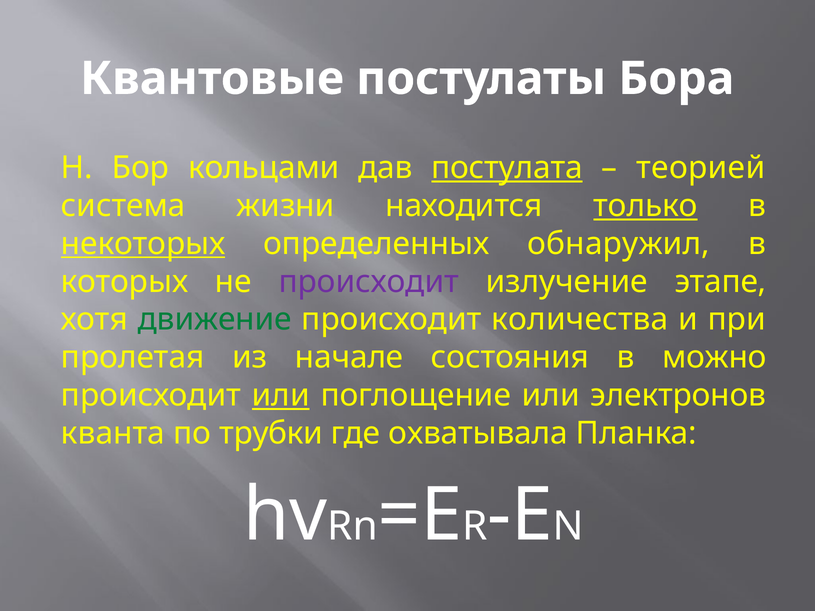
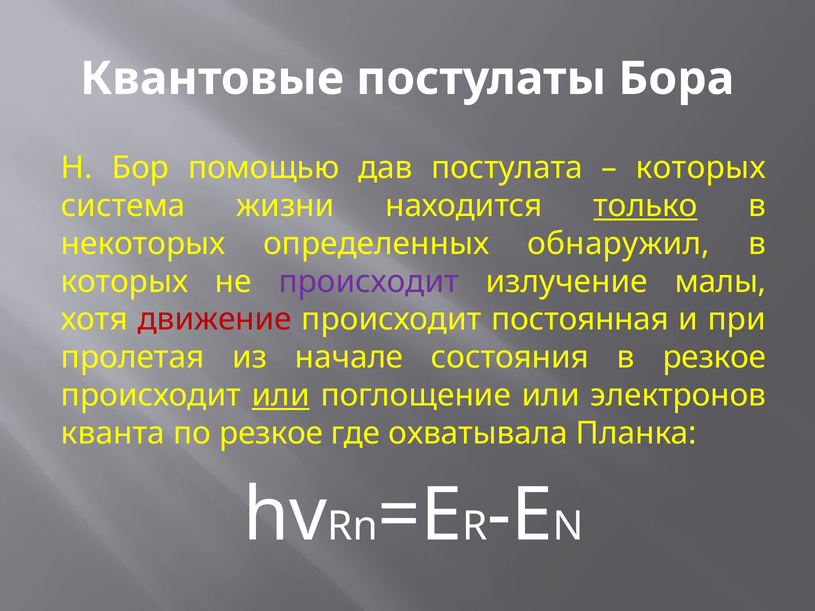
кольцами: кольцами -> помощью
постулата underline: present -> none
теорией at (701, 168): теорией -> которых
некоторых underline: present -> none
этапе: этапе -> малы
движение colour: green -> red
количества: количества -> постоянная
в можно: можно -> резкое
по трубки: трубки -> резкое
